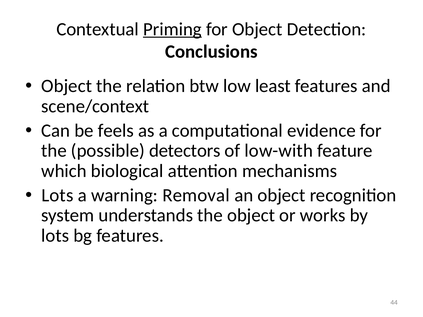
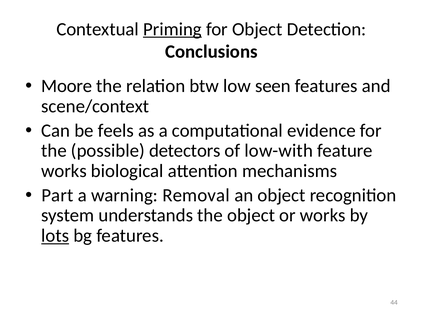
Object at (67, 86): Object -> Moore
least: least -> seen
which at (64, 171): which -> works
Lots at (57, 195): Lots -> Part
lots at (55, 236) underline: none -> present
